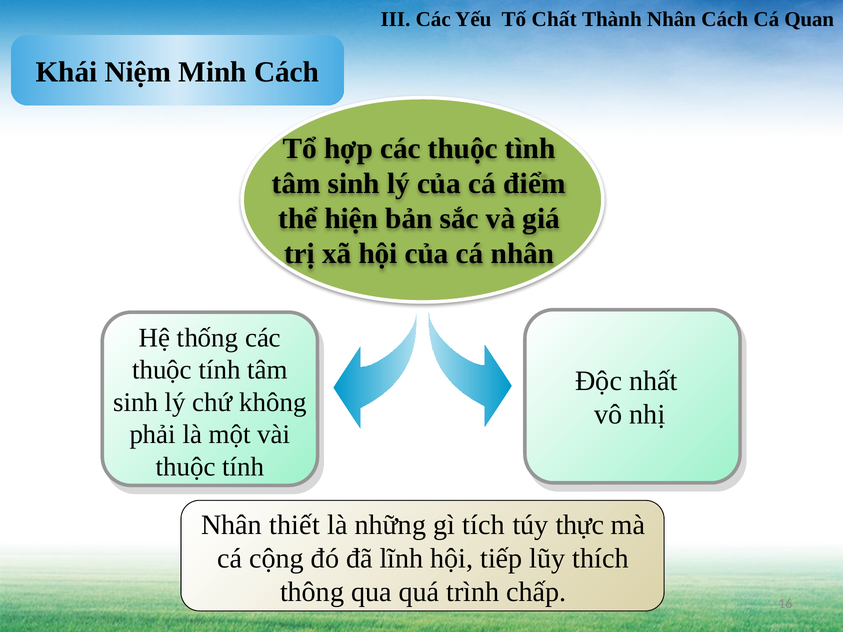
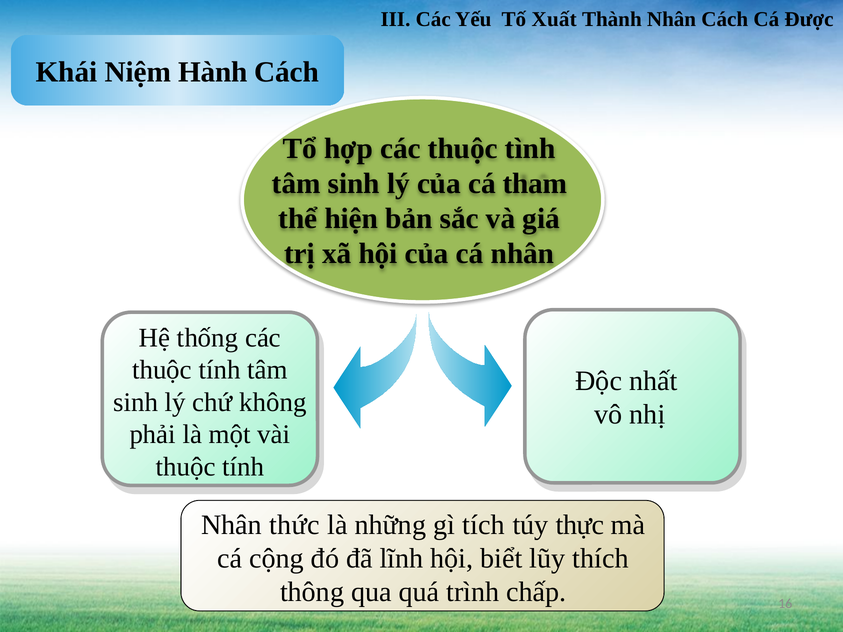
Chất: Chất -> Xuất
Quan: Quan -> Được
Minh: Minh -> Hành
điểm: điểm -> tham
thiết: thiết -> thức
tiếp: tiếp -> biểt
